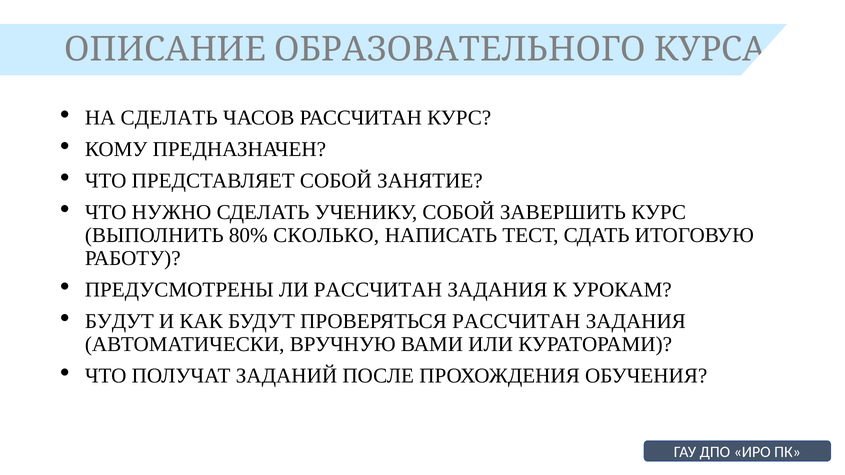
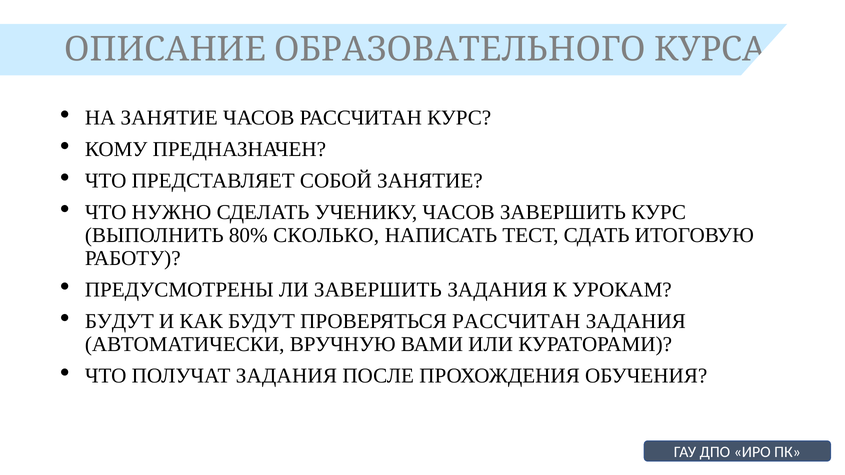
НА СДЕЛАТЬ: СДЕЛАТЬ -> ЗАНЯТИЕ
УЧЕНИКУ СОБОЙ: СОБОЙ -> ЧАСОВ
ЛИ РАССЧИТАН: РАССЧИТАН -> ЗАВЕРШИТЬ
ПОЛУЧАТ ЗАДАНИЙ: ЗАДАНИЙ -> ЗАДАНИЯ
